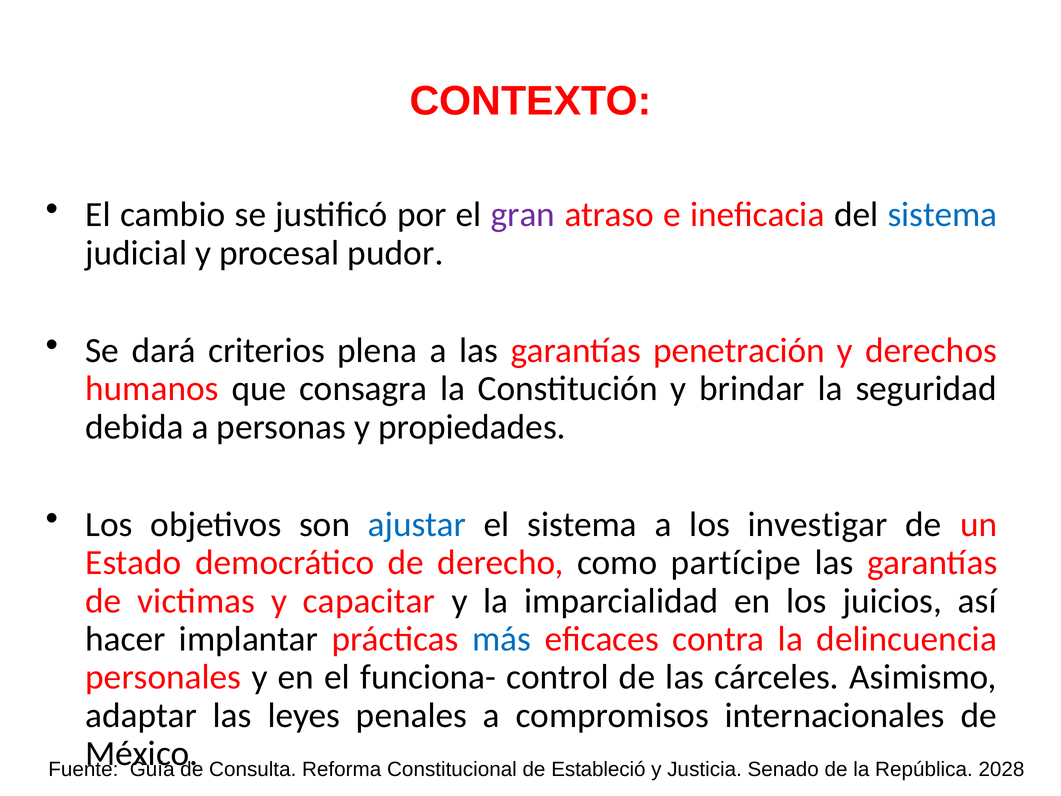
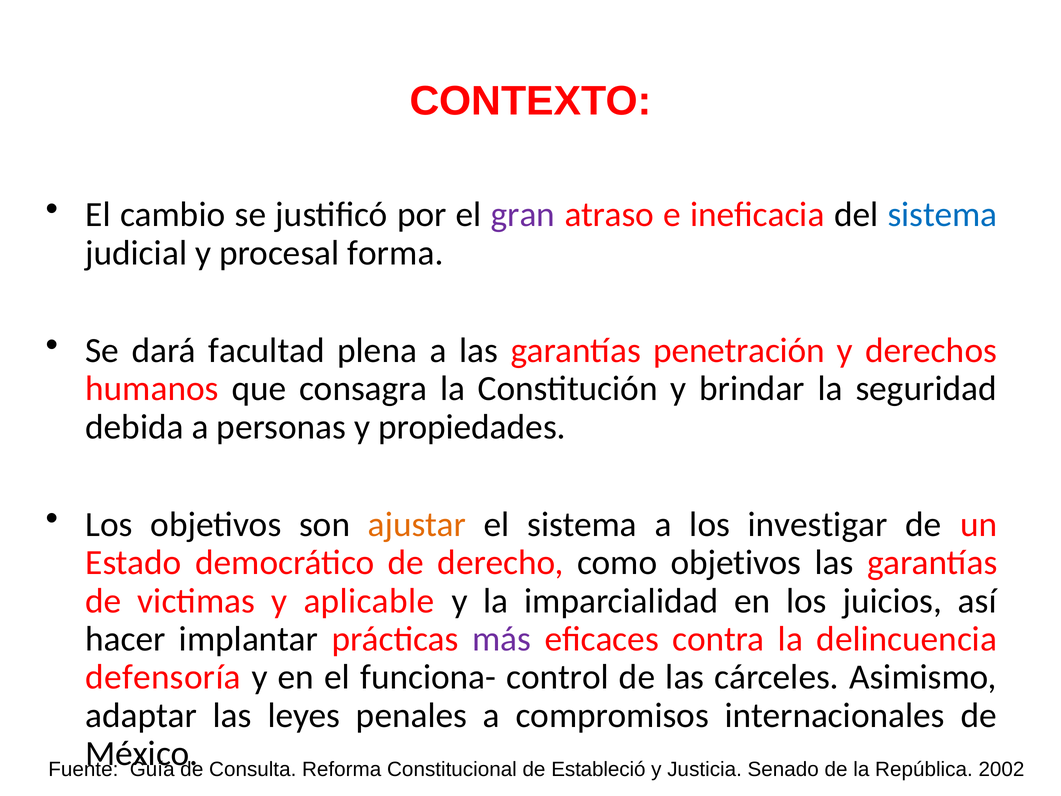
pudor: pudor -> forma
criterios: criterios -> facultad
ajustar colour: blue -> orange
como partícipe: partícipe -> objetivos
capacitar: capacitar -> aplicable
más colour: blue -> purple
personales: personales -> defensoría
2028: 2028 -> 2002
